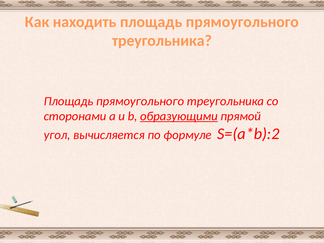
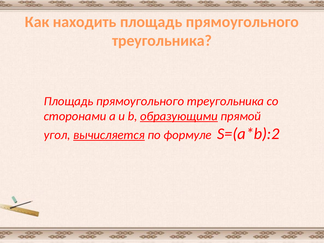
вычисляется underline: none -> present
